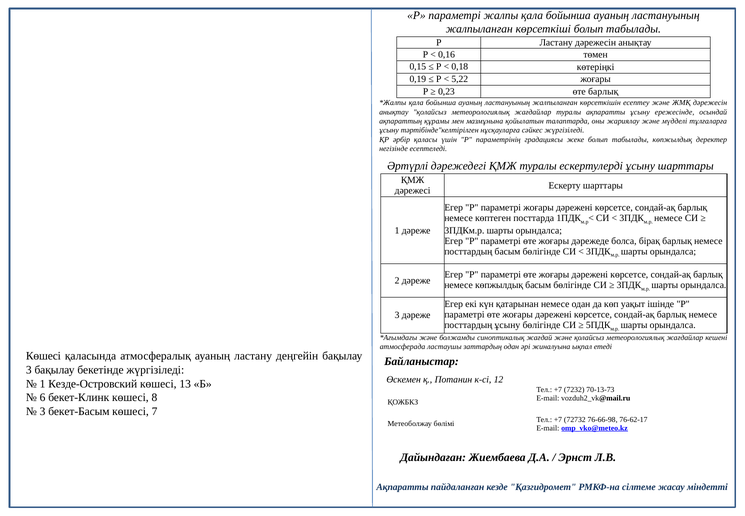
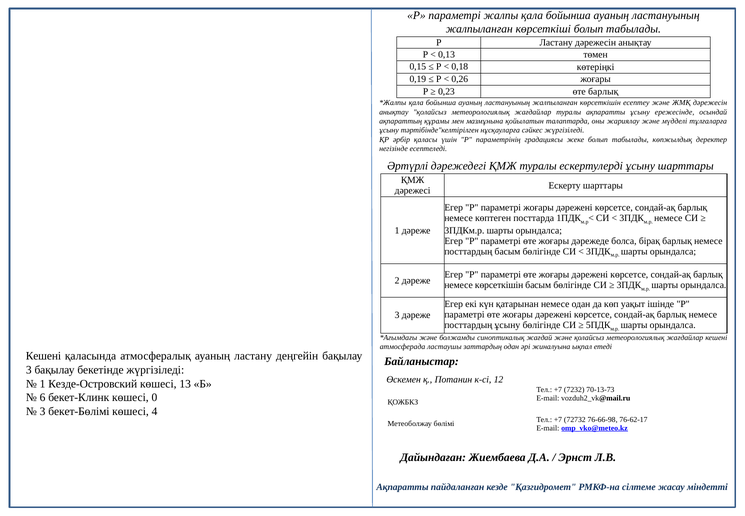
0,16: 0,16 -> 0,13
5,22: 5,22 -> 0,26
немесе көпжылдық: көпжылдық -> көрсеткішін
Көшесі at (43, 356): Көшесі -> Кешені
8: 8 -> 0
бекет-Басым: бекет-Басым -> бекет-Бөлімі
7: 7 -> 4
